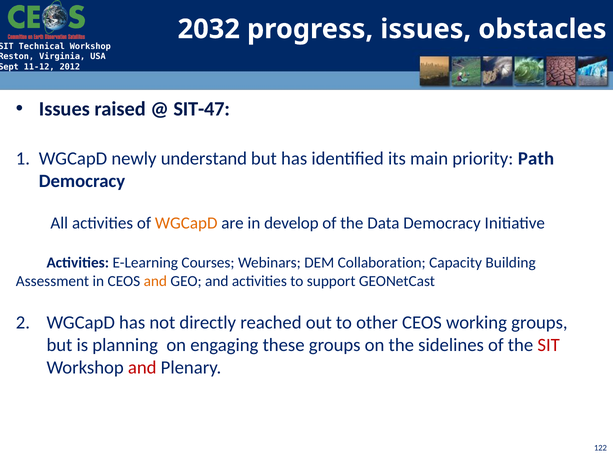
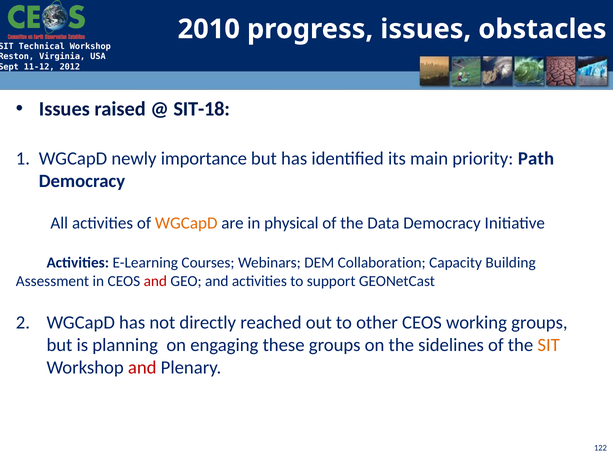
2032: 2032 -> 2010
SIT-47: SIT-47 -> SIT-18
understand: understand -> importance
develop: develop -> physical
and at (155, 281) colour: orange -> red
SIT at (549, 345) colour: red -> orange
